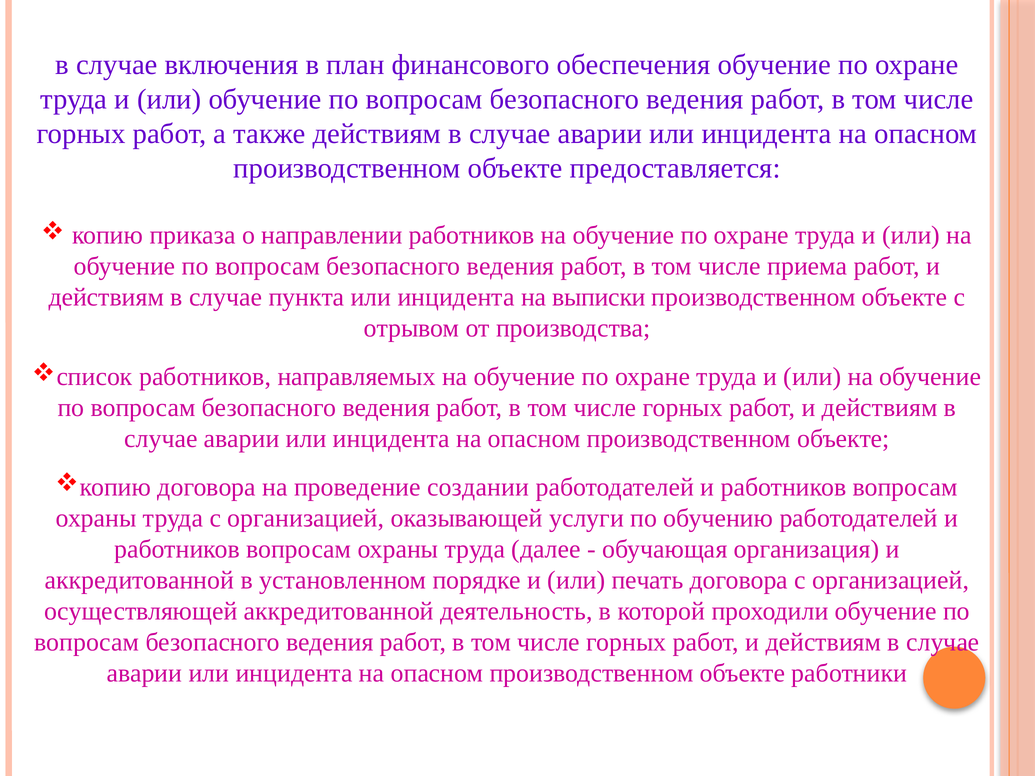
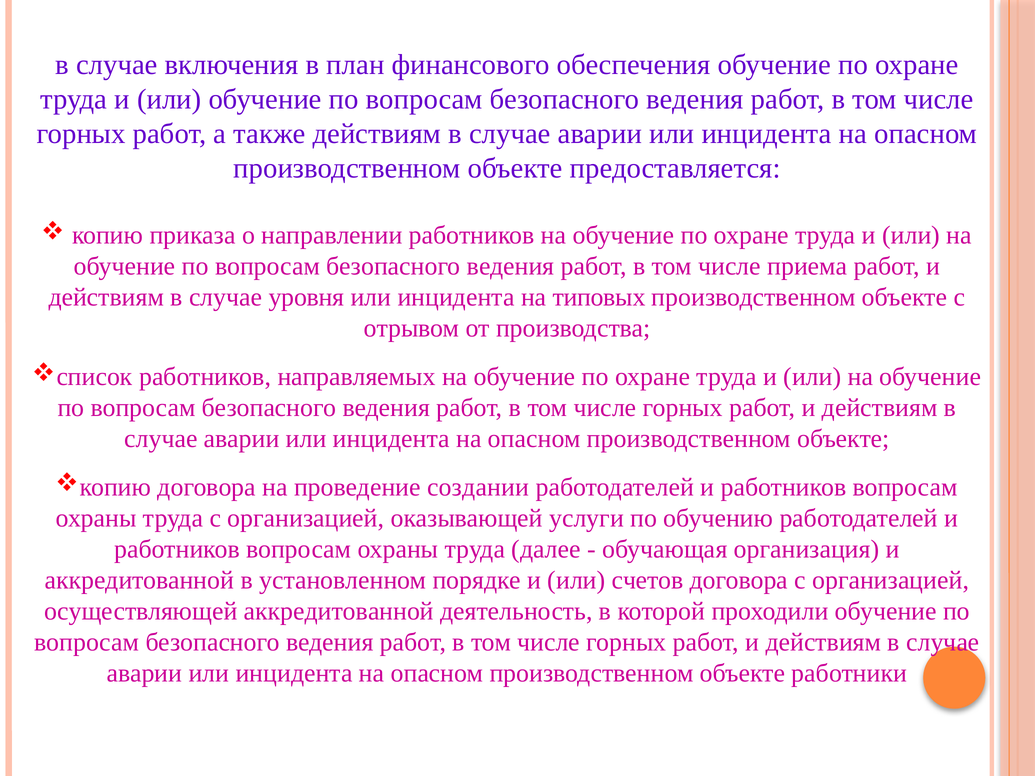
пункта: пункта -> уровня
выписки: выписки -> типовых
печать: печать -> счетов
